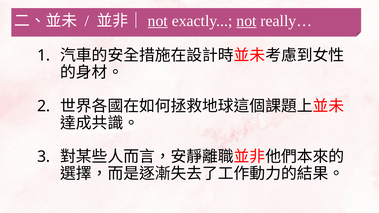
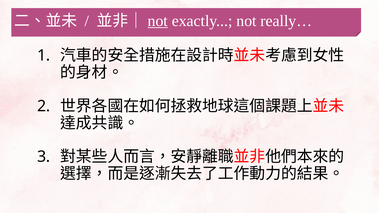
not at (246, 21) underline: present -> none
